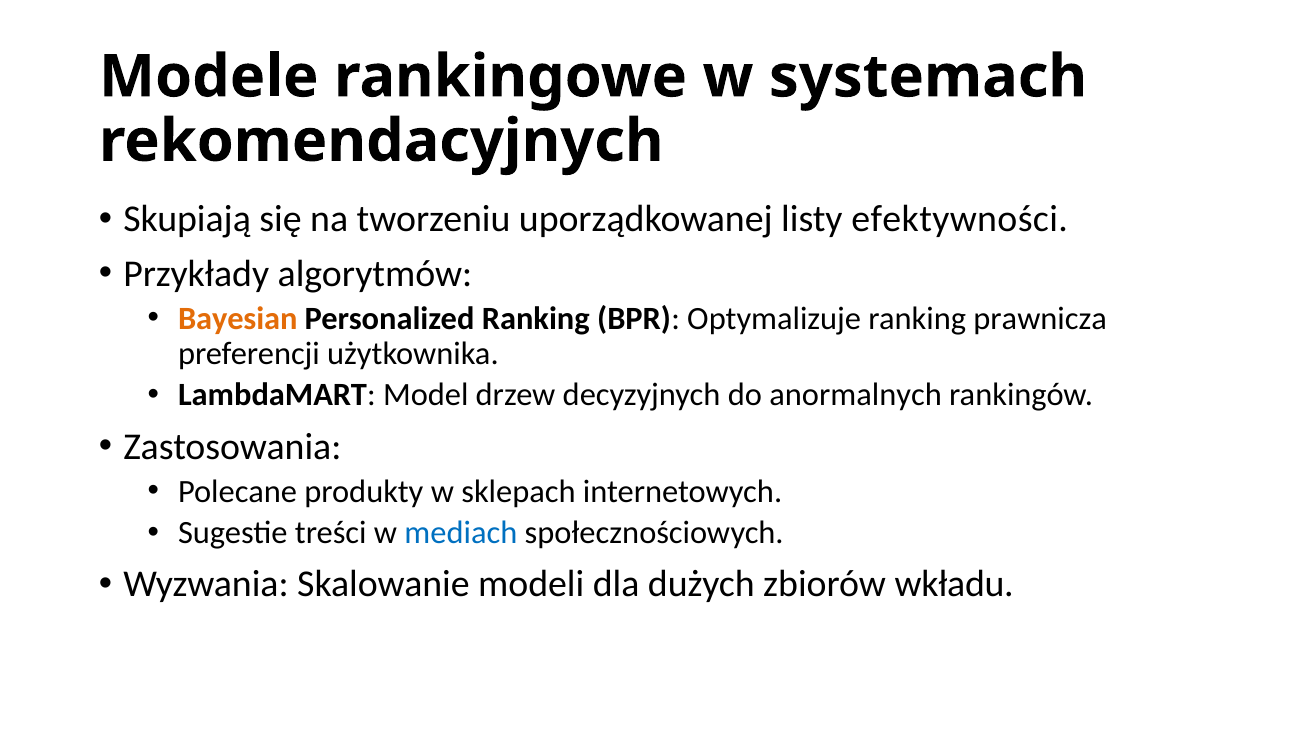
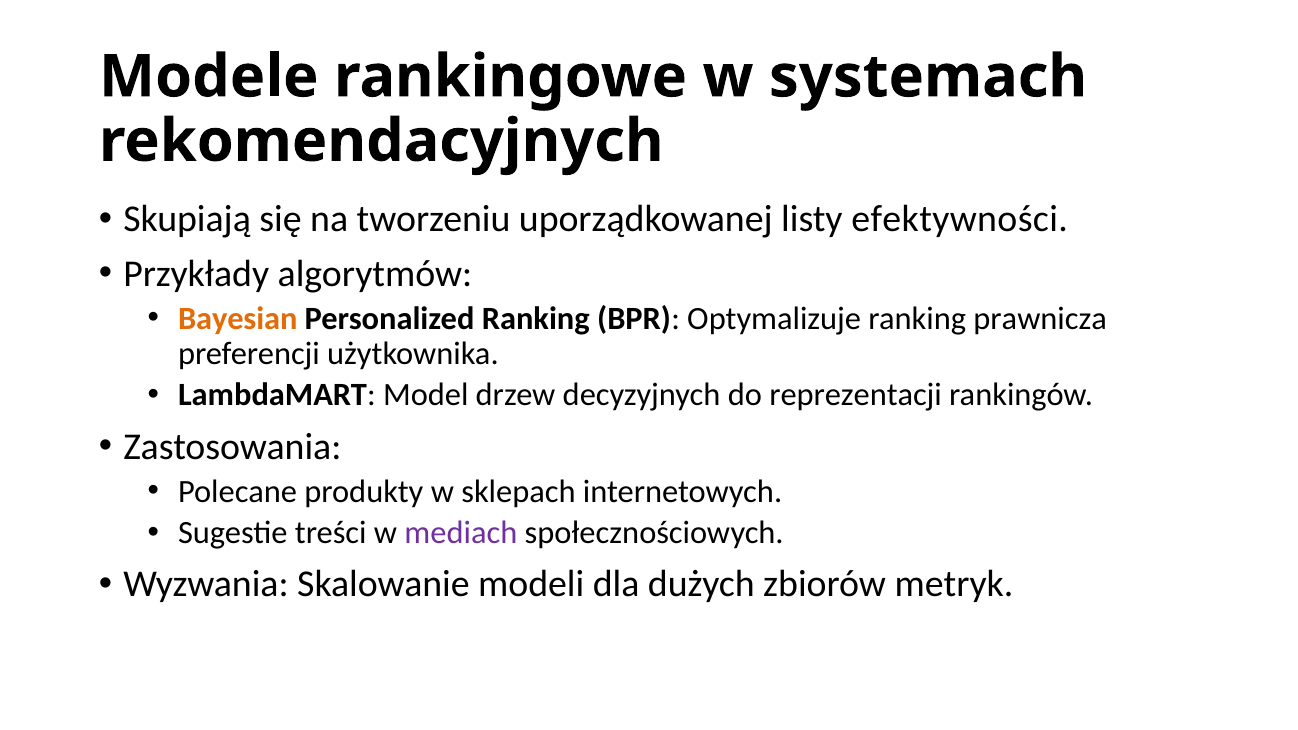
anormalnych: anormalnych -> reprezentacji
mediach colour: blue -> purple
wkładu: wkładu -> metryk
